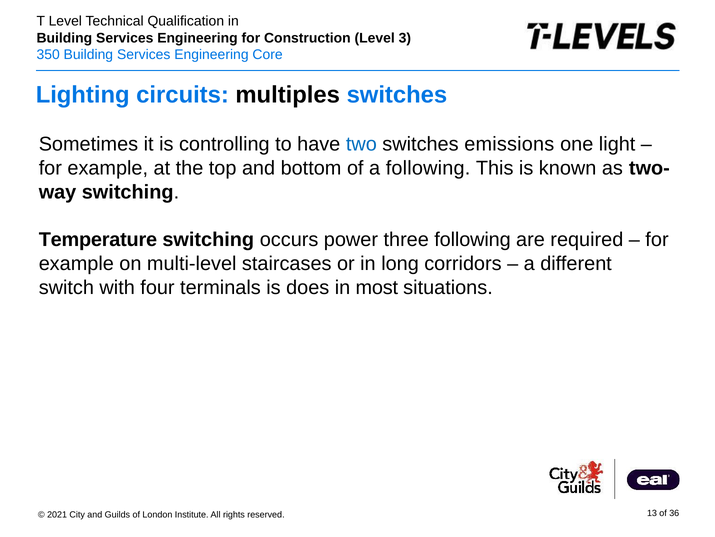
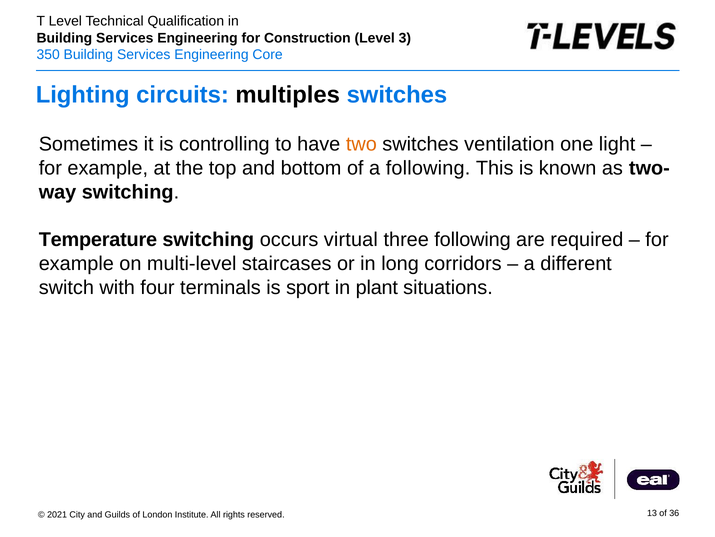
two colour: blue -> orange
emissions: emissions -> ventilation
power: power -> virtual
does: does -> sport
most: most -> plant
